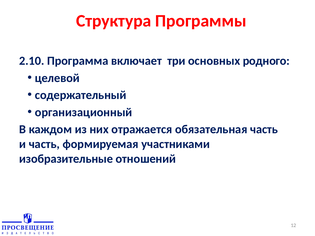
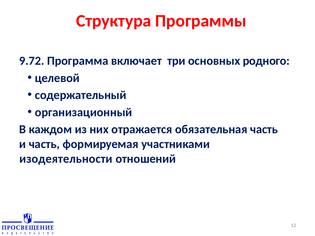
2.10: 2.10 -> 9.72
изобразительные: изобразительные -> изодеятельности
